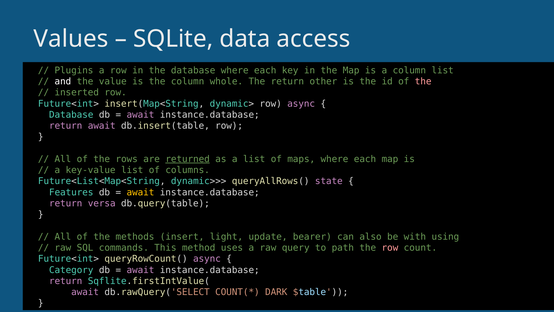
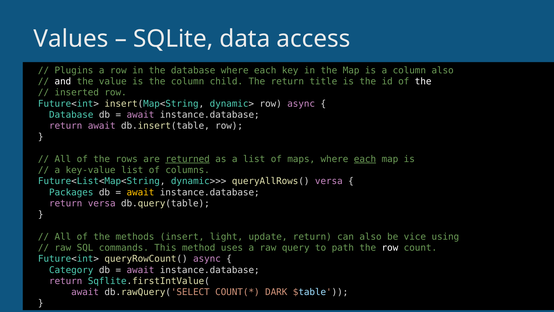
column list: list -> also
whole: whole -> child
other: other -> title
the at (423, 81) colour: pink -> white
each at (365, 159) underline: none -> present
queryAllRows( state: state -> versa
Features: Features -> Packages
update bearer: bearer -> return
with: with -> vice
row at (390, 247) colour: pink -> white
